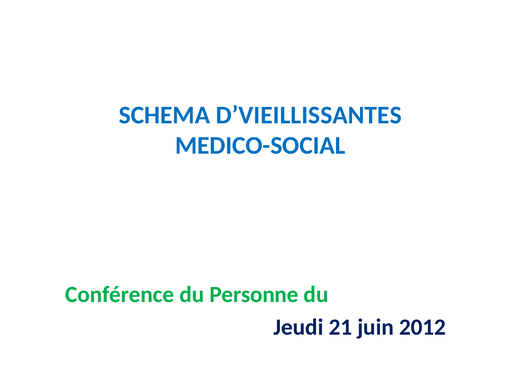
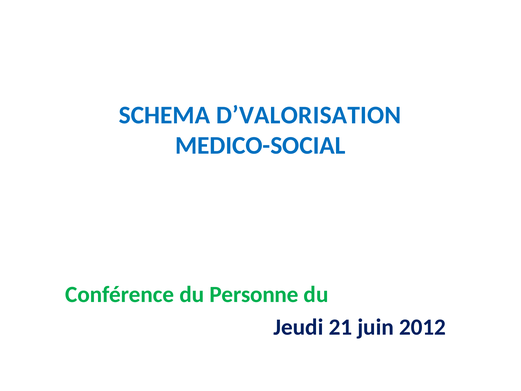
D’VIEILLISSANTES: D’VIEILLISSANTES -> D’VALORISATION
